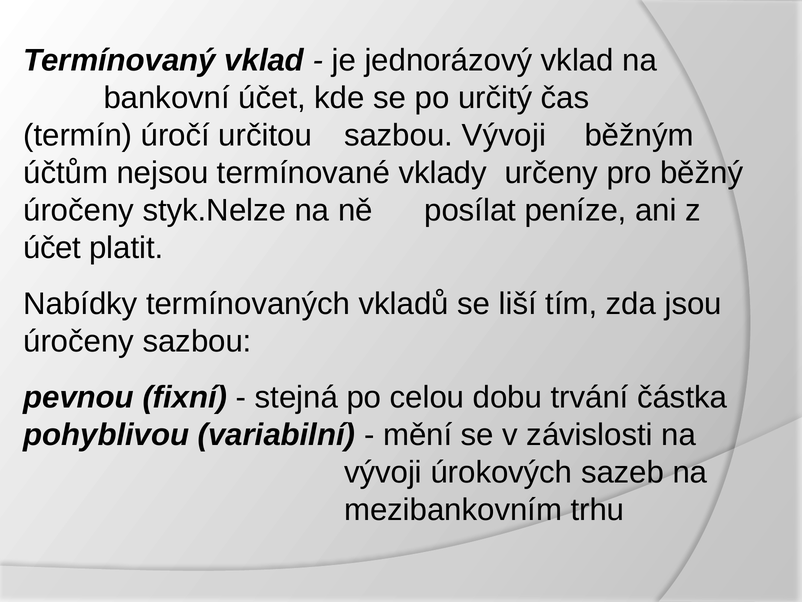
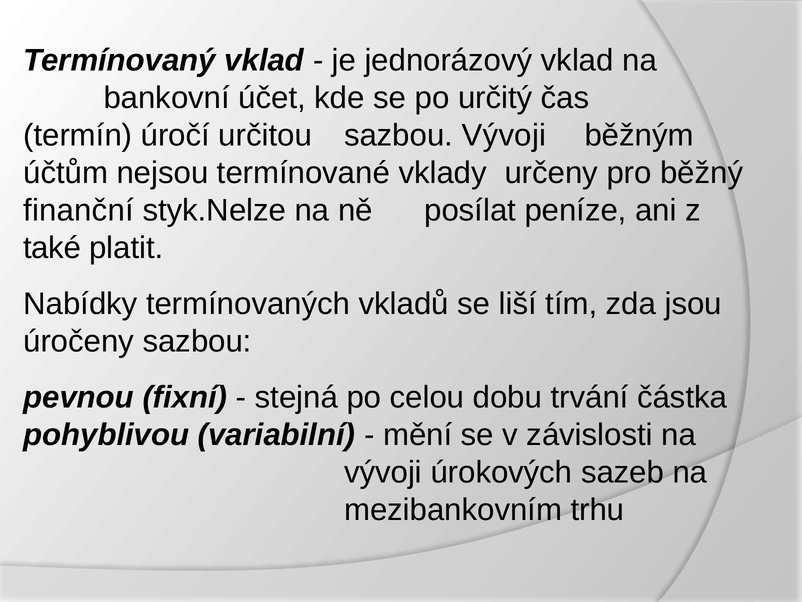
úročeny at (79, 210): úročeny -> finanční
účet at (52, 248): účet -> také
